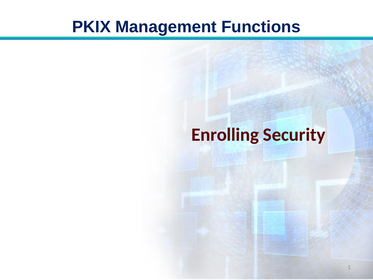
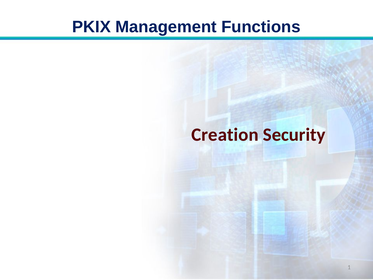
Enrolling: Enrolling -> Creation
